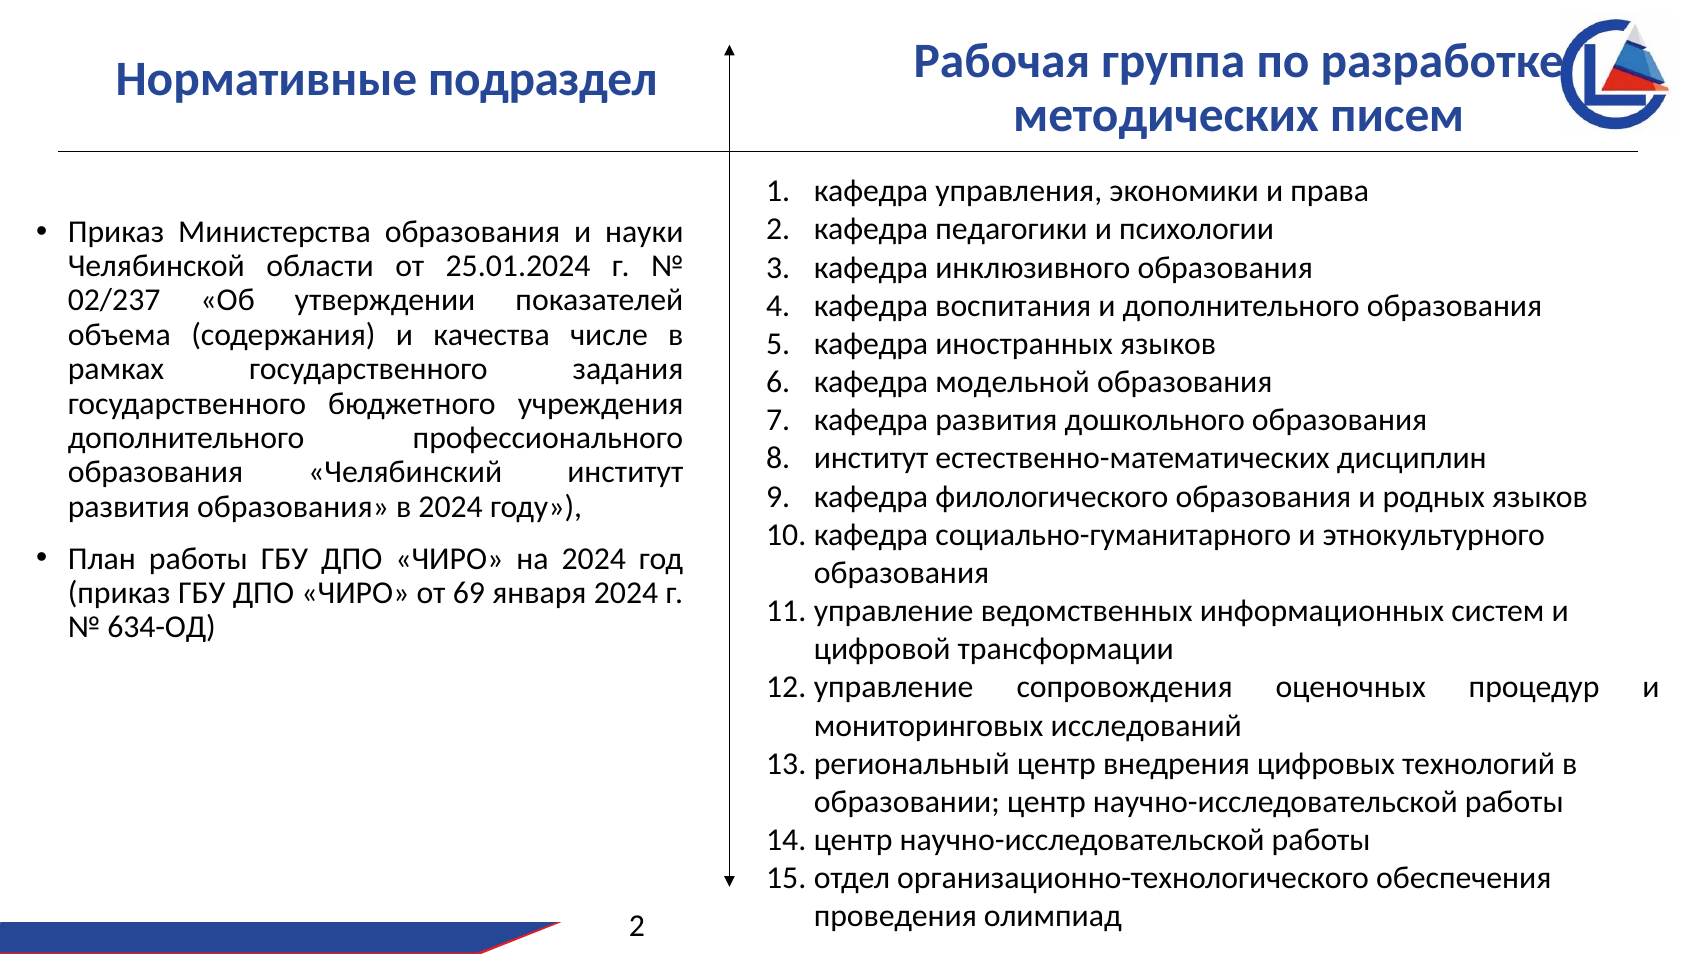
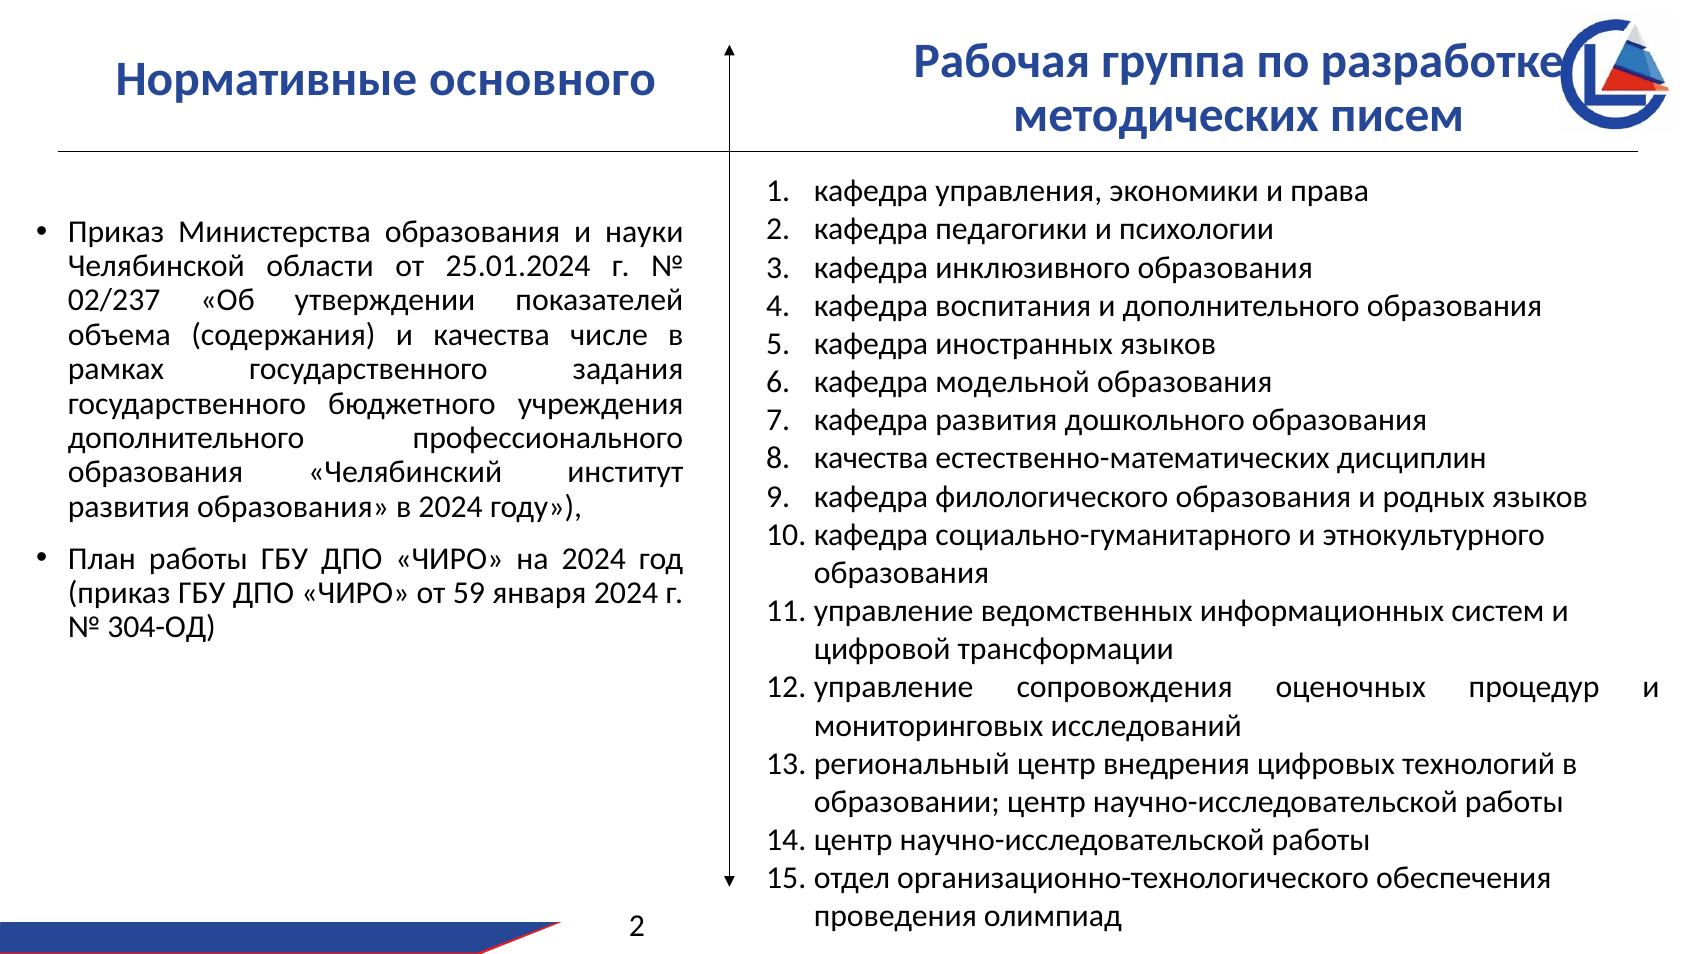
подраздел: подраздел -> основного
институт at (871, 458): институт -> качества
69: 69 -> 59
634-ОД: 634-ОД -> 304-ОД
